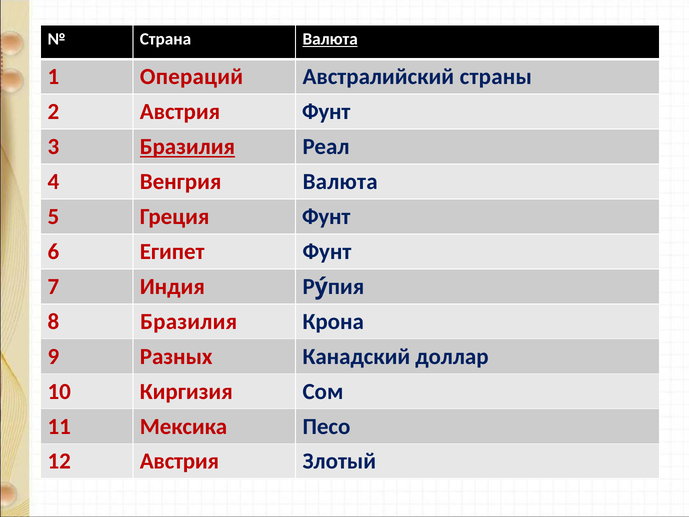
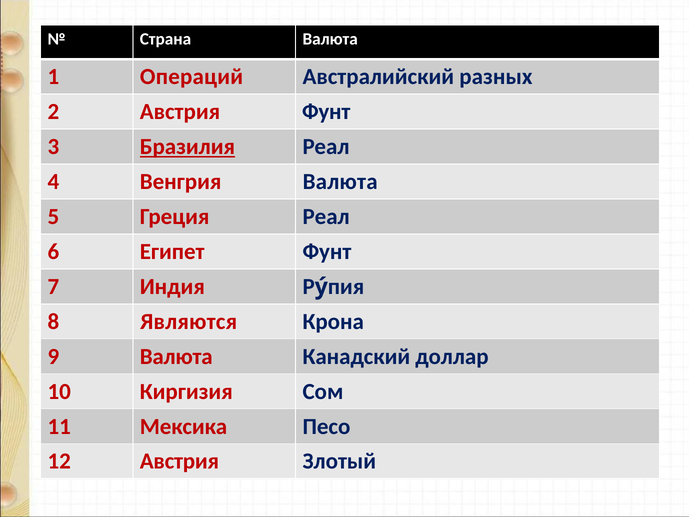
Валюта at (330, 39) underline: present -> none
страны: страны -> разных
Греция Фунт: Фунт -> Реал
8 Бразилия: Бразилия -> Являются
9 Разных: Разных -> Валюта
